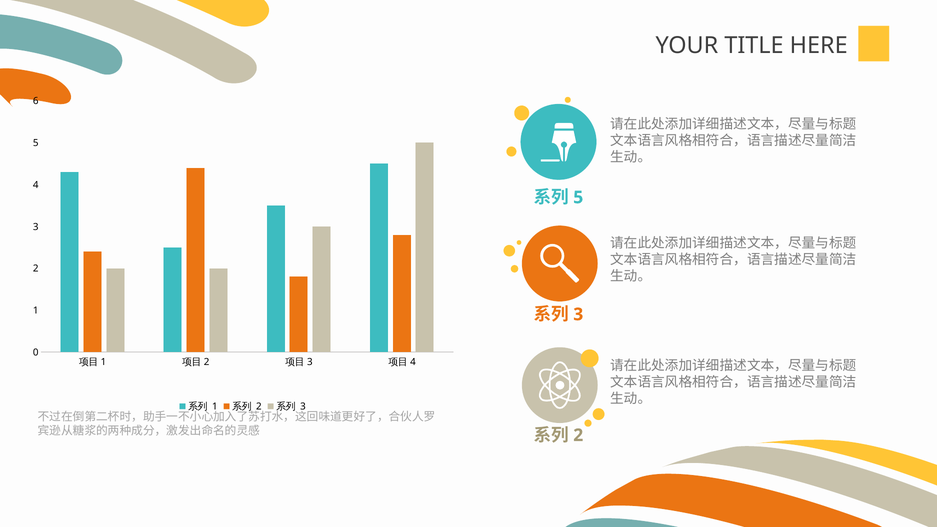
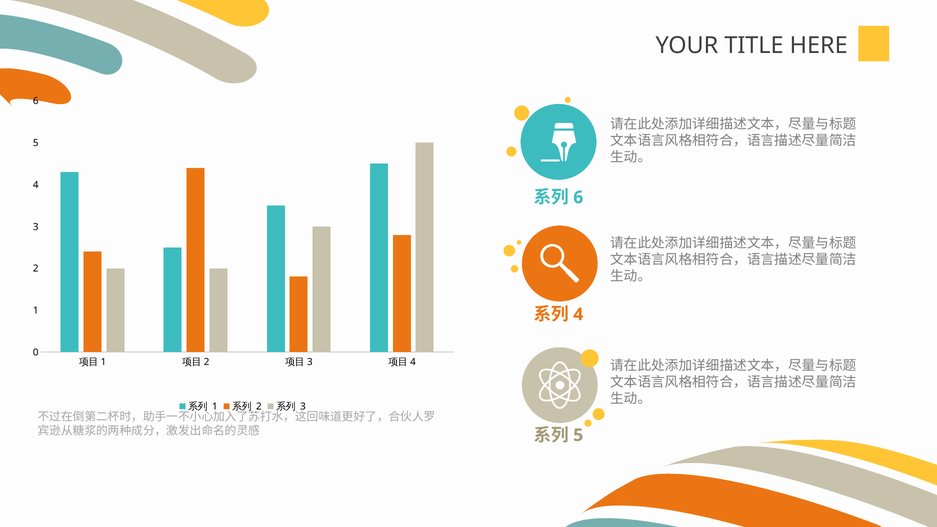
5 at (578, 197): 5 -> 6
3 at (578, 314): 3 -> 4
2 at (578, 435): 2 -> 5
